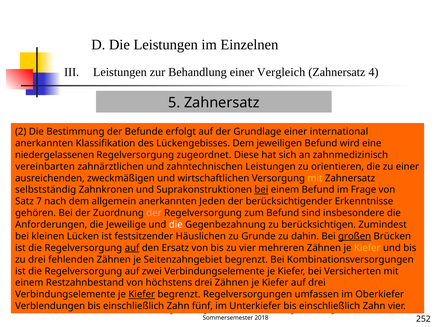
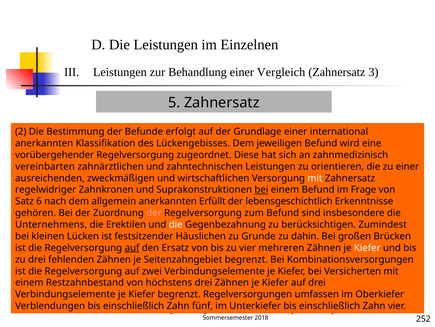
4: 4 -> 3
niedergelassenen: niedergelassenen -> vorübergehender
mit at (315, 178) colour: yellow -> white
selbstständig: selbstständig -> regelwidriger
Satz 7: 7 -> 6
Jeden: Jeden -> Erfüllt
berücksichtigender: berücksichtigender -> lebensgeschichtlich
Anforderungen: Anforderungen -> Unternehmens
Jeweilige: Jeweilige -> Erektilen
großen underline: present -> none
Kiefer at (367, 247) colour: yellow -> white
Kiefer at (142, 294) underline: present -> none
